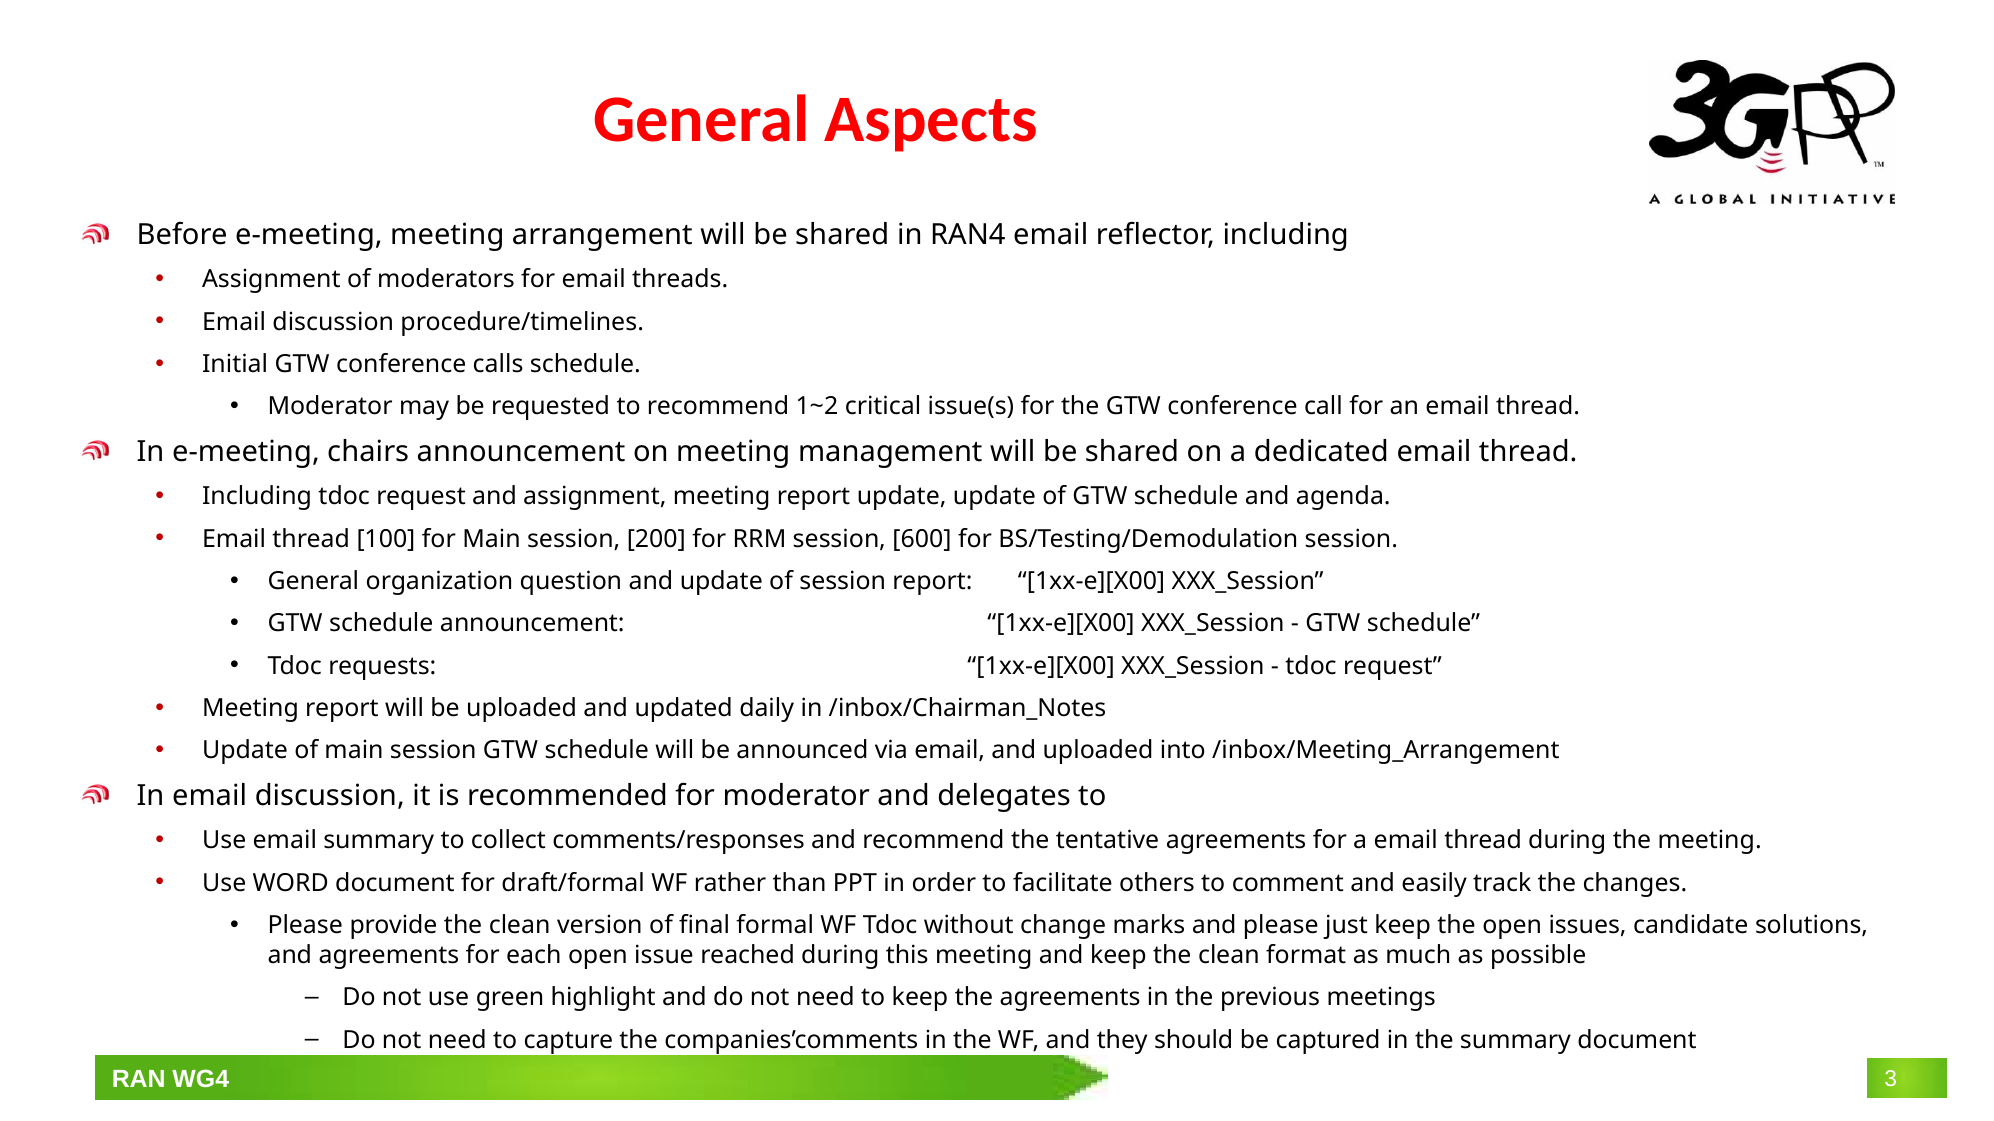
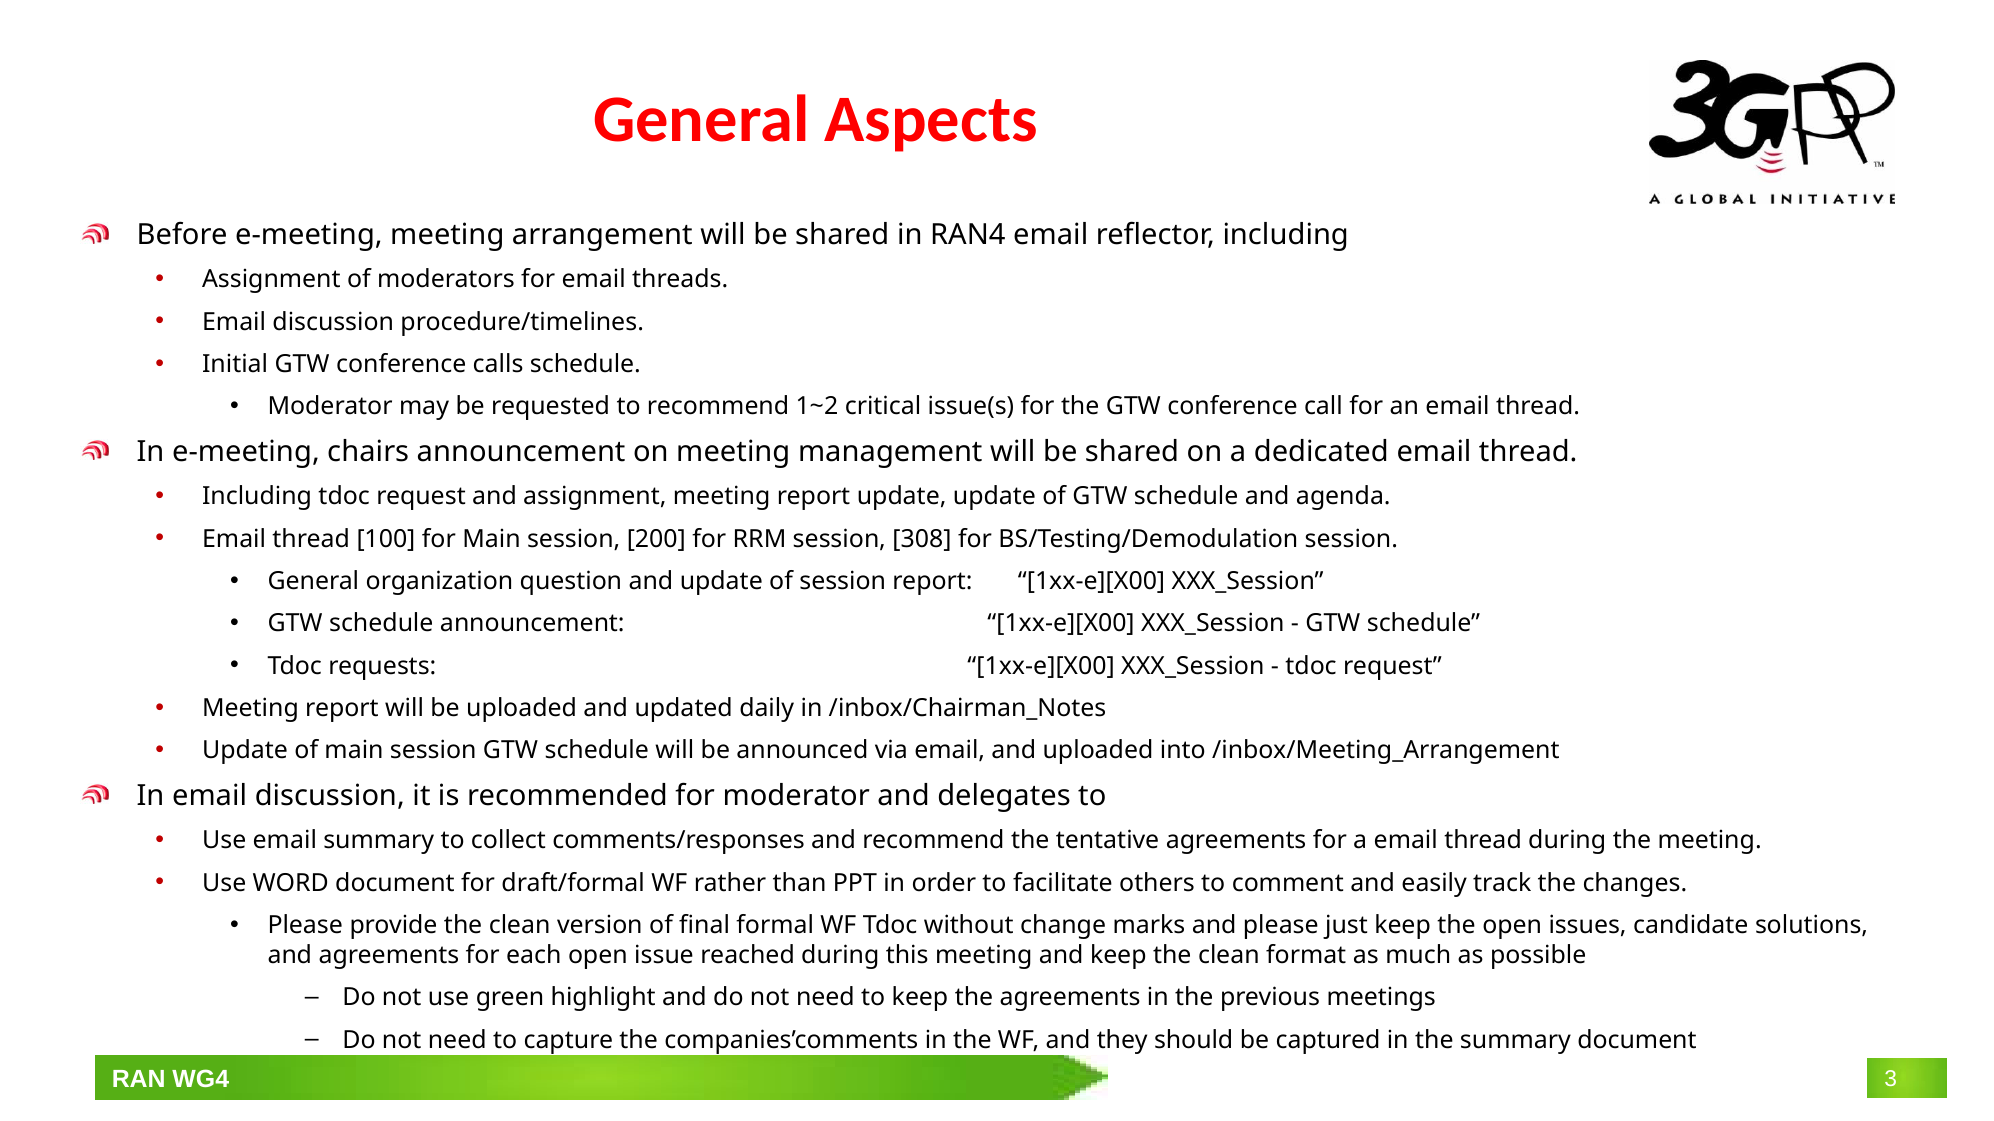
600: 600 -> 308
